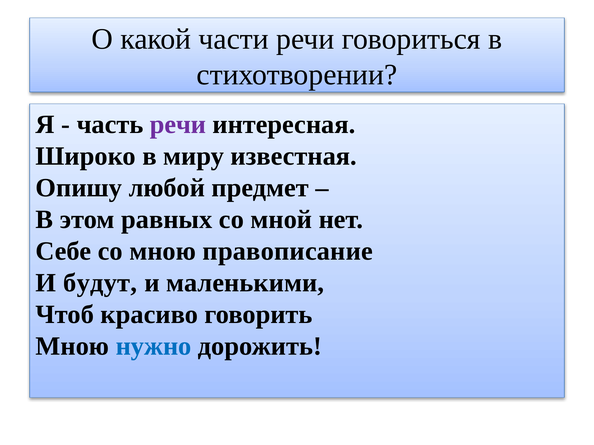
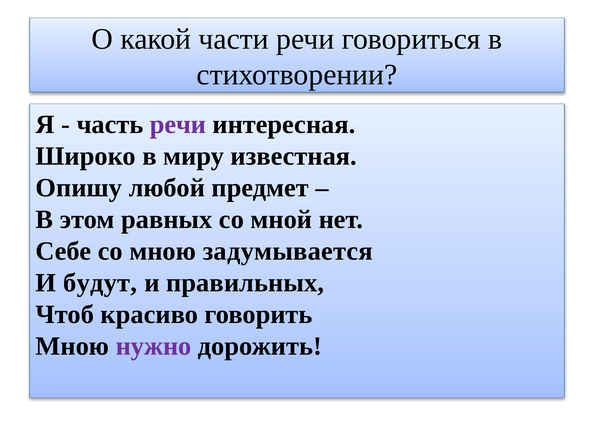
правописание: правописание -> задумывается
маленькими: маленькими -> правильных
нужно colour: blue -> purple
